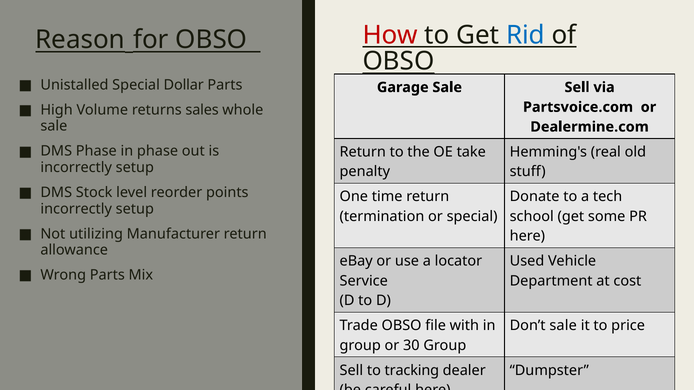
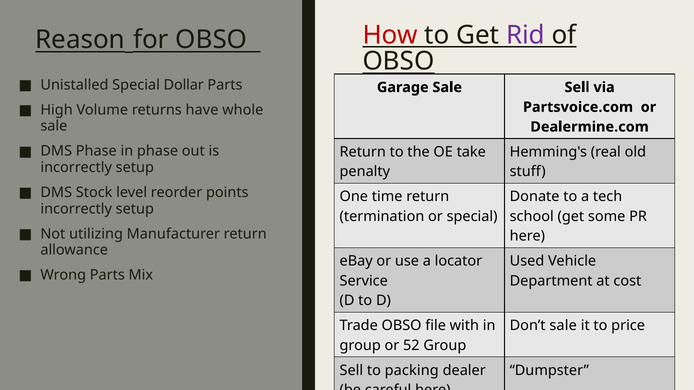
Rid colour: blue -> purple
sales: sales -> have
30: 30 -> 52
tracking: tracking -> packing
